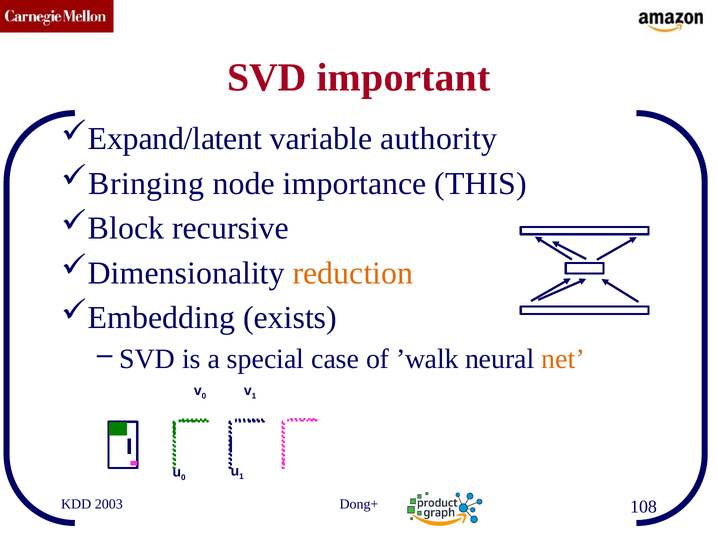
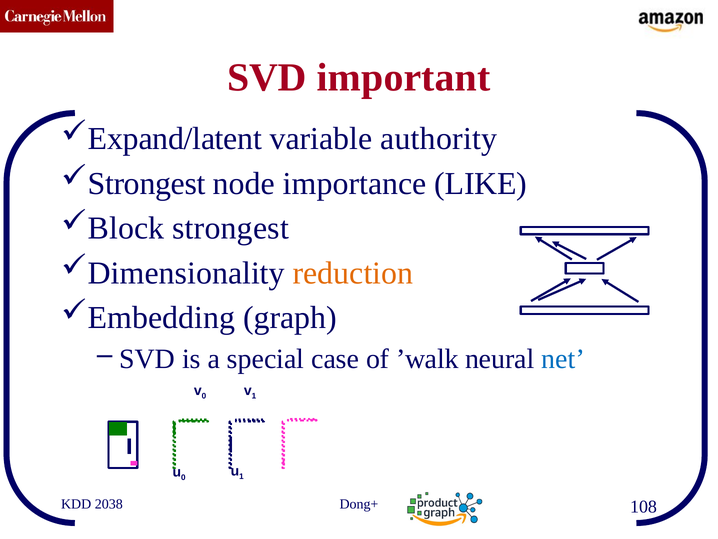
Bringing at (146, 183): Bringing -> Strongest
THIS: THIS -> LIKE
Block recursive: recursive -> strongest
exists: exists -> graph
net colour: orange -> blue
2003: 2003 -> 2038
